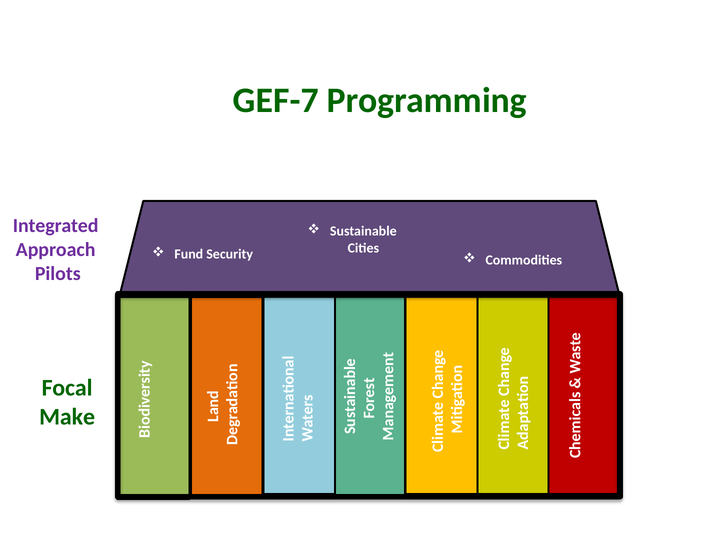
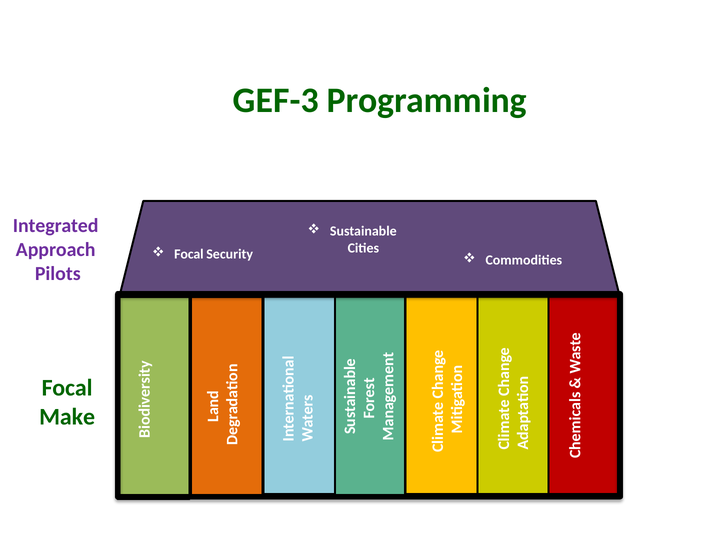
GEF-7: GEF-7 -> GEF-3
Fund at (189, 254): Fund -> Focal
